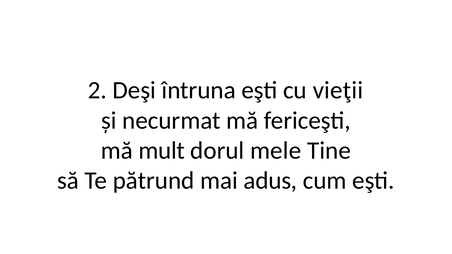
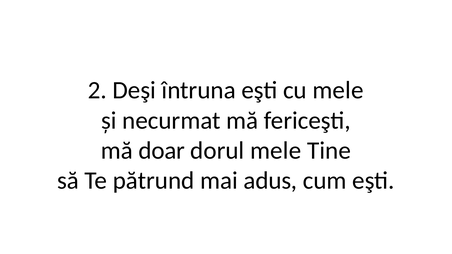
cu vieţii: vieţii -> mele
mult: mult -> doar
